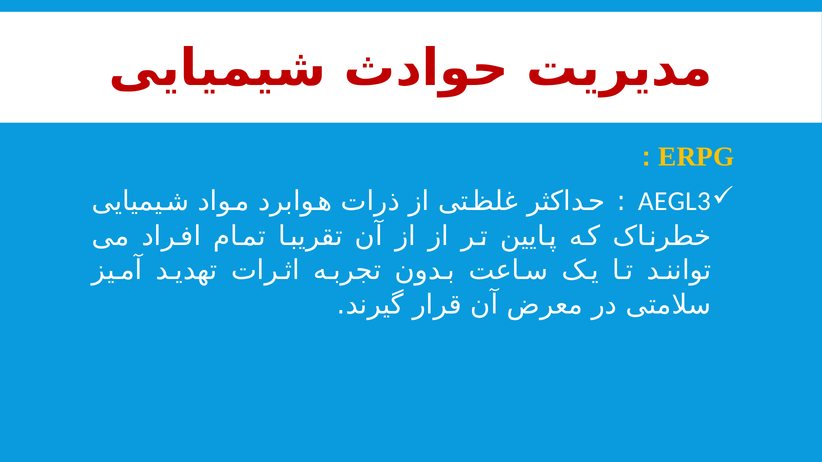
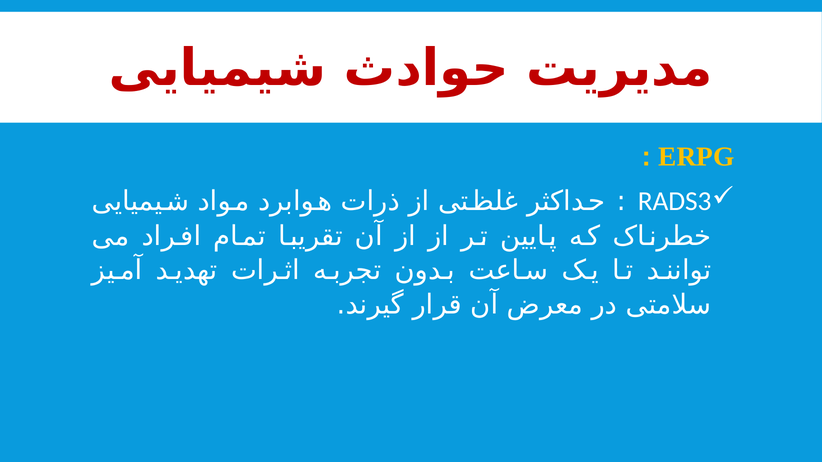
AEGL3: AEGL3 -> RADS3
